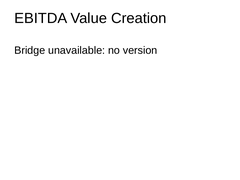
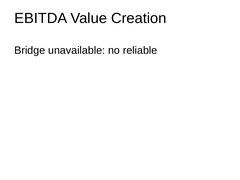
version: version -> reliable
